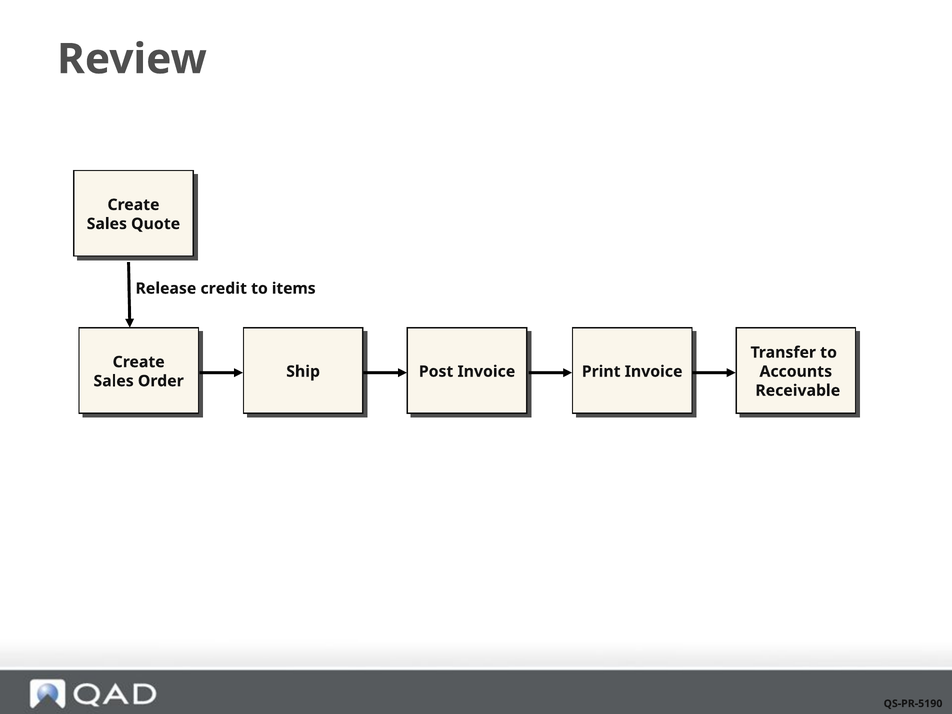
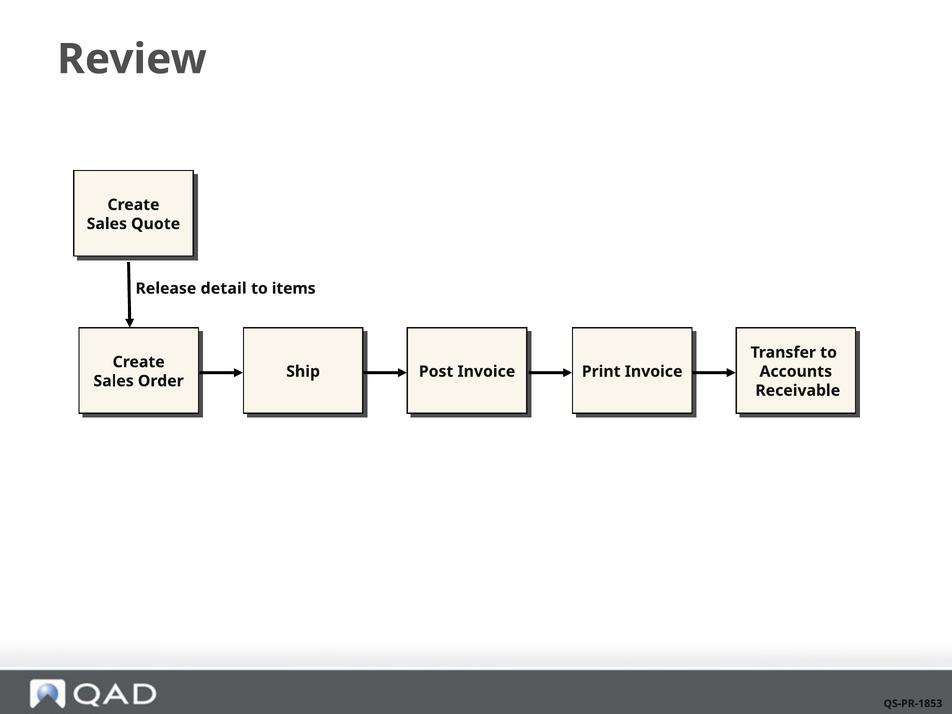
credit: credit -> detail
QS-PR-5190: QS-PR-5190 -> QS-PR-1853
